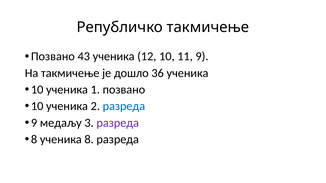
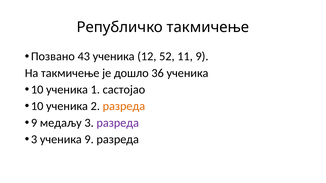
12 10: 10 -> 52
1 позвано: позвано -> састојао
разреда at (124, 106) colour: blue -> orange
8 at (34, 140): 8 -> 3
ученика 8: 8 -> 9
